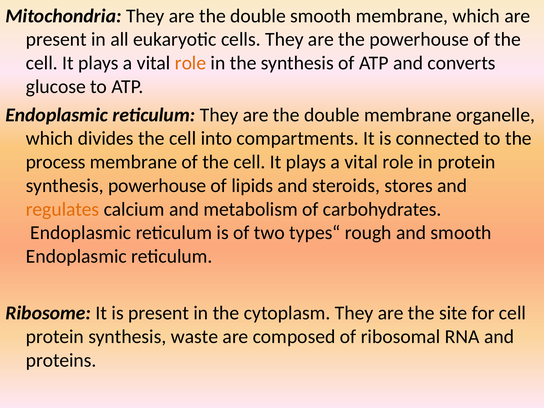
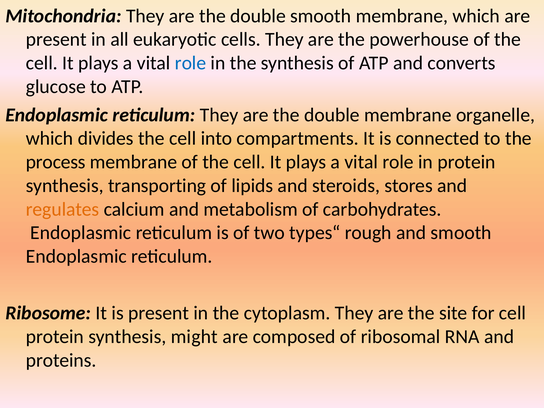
role at (191, 63) colour: orange -> blue
synthesis powerhouse: powerhouse -> transporting
waste: waste -> might
